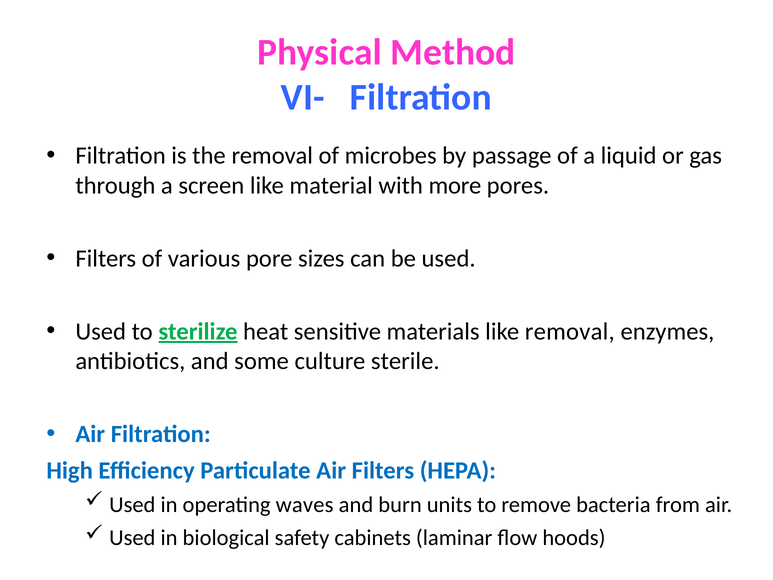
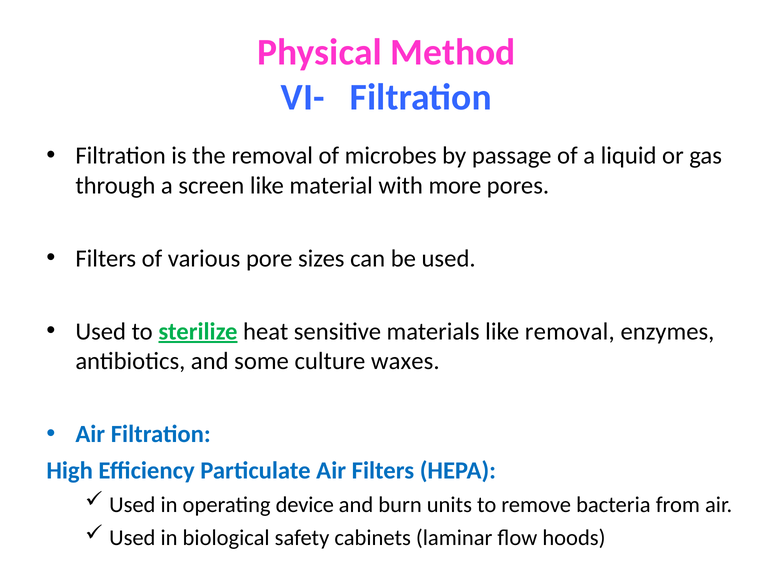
sterile: sterile -> waxes
waves: waves -> device
